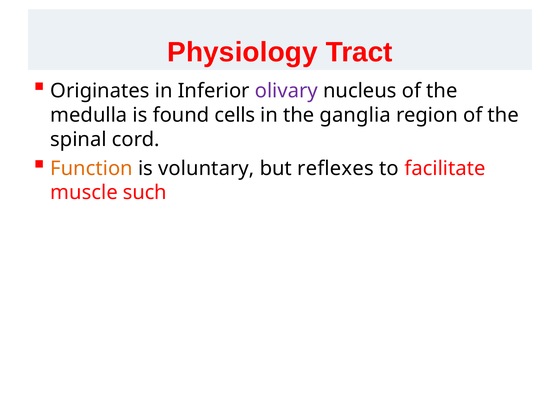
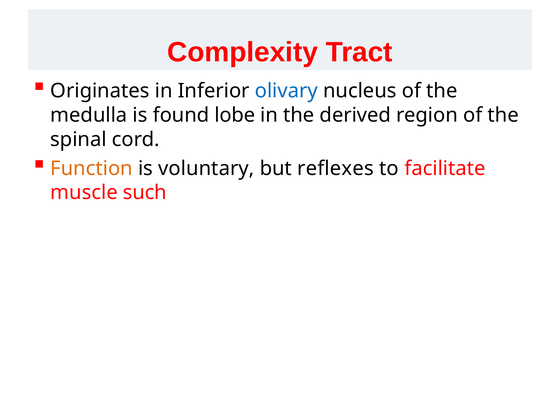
Physiology: Physiology -> Complexity
olivary colour: purple -> blue
cells: cells -> lobe
ganglia: ganglia -> derived
